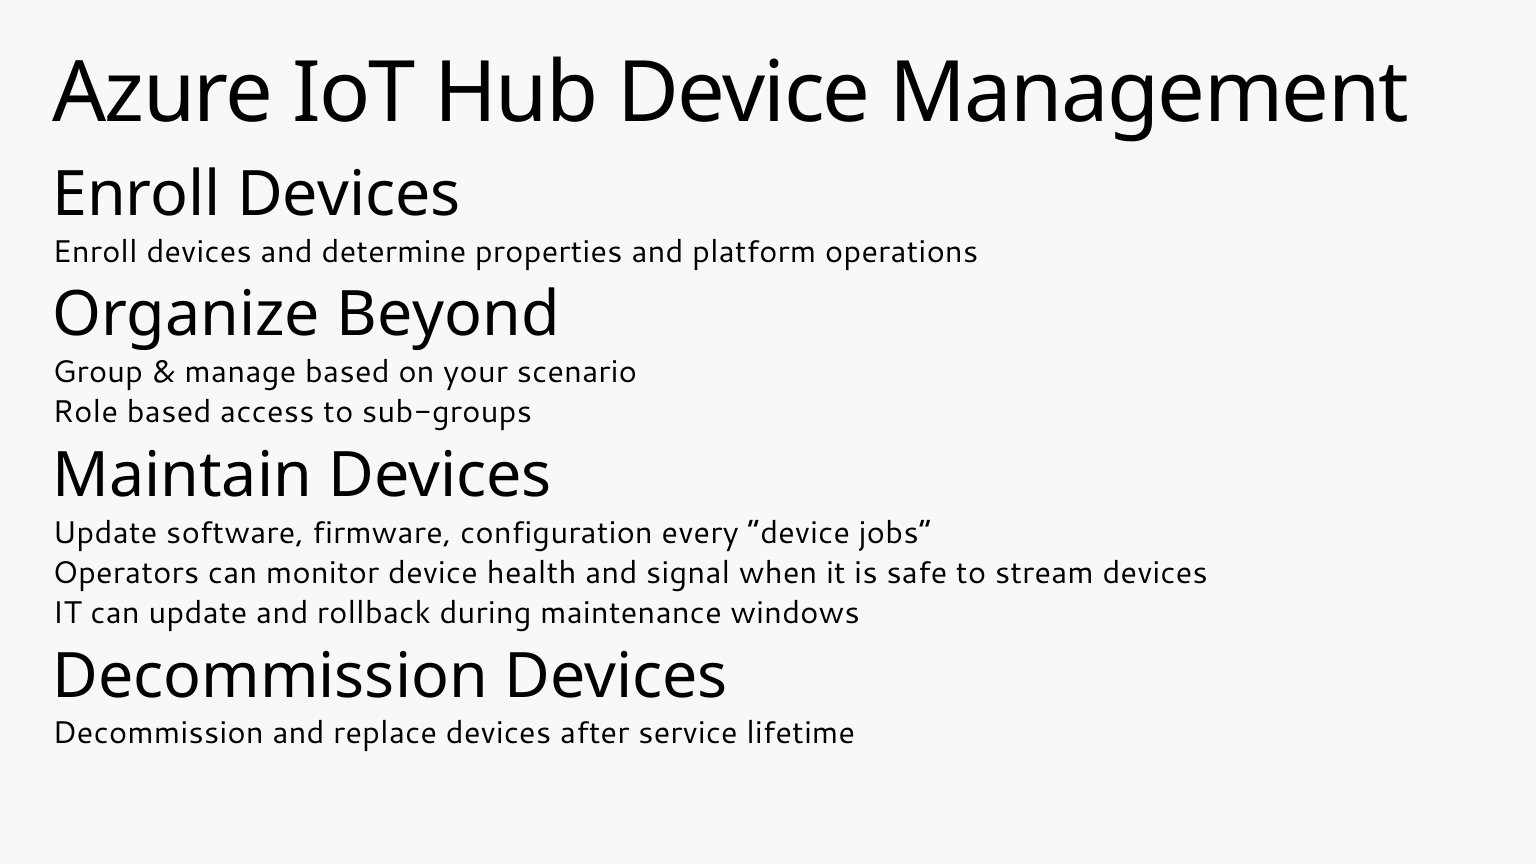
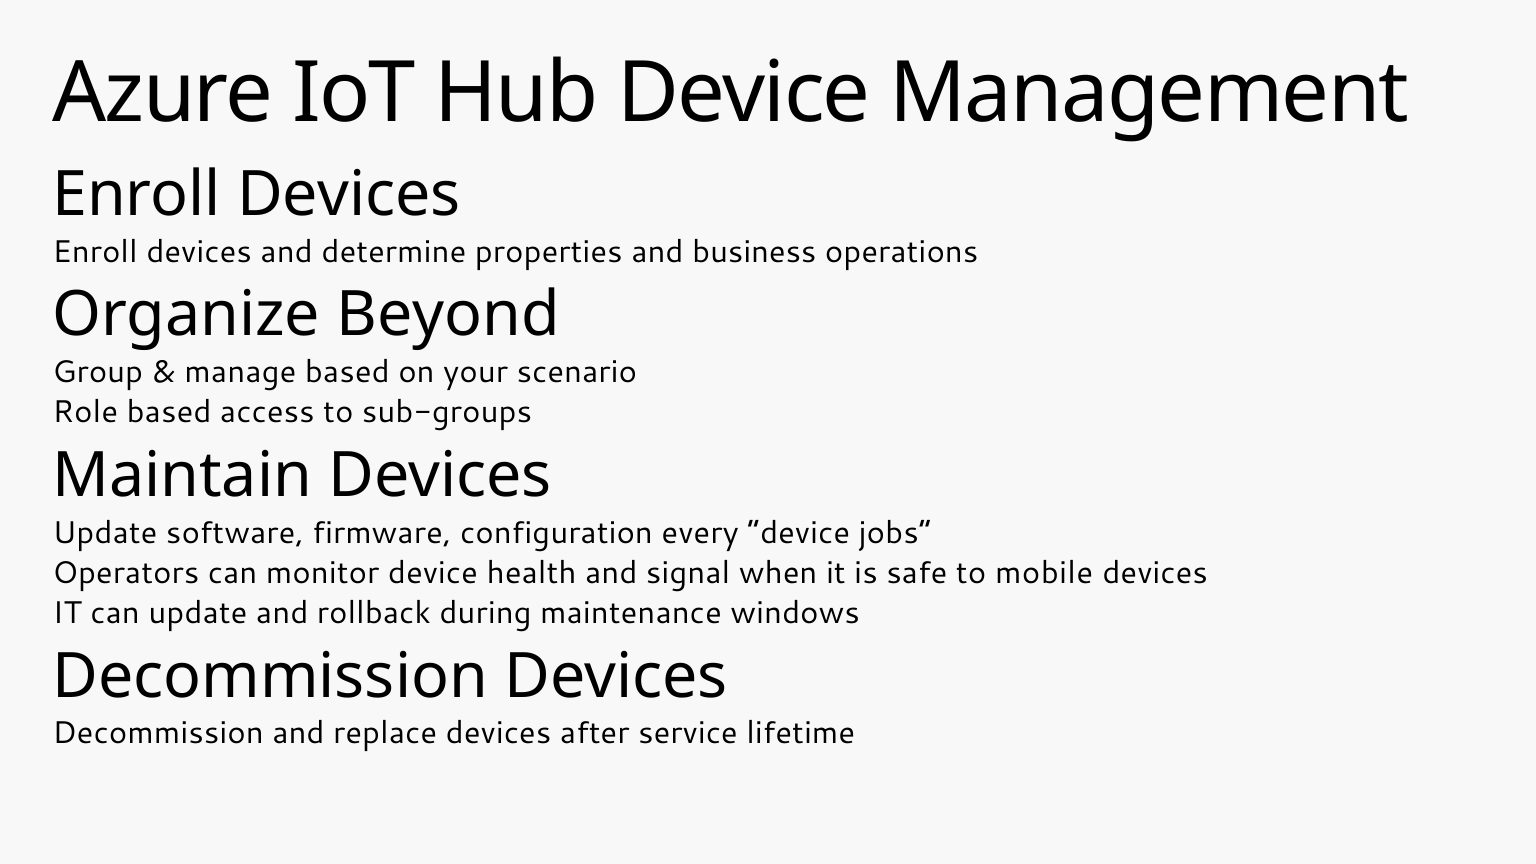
platform: platform -> business
stream: stream -> mobile
